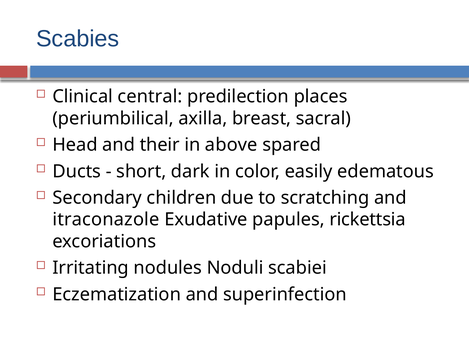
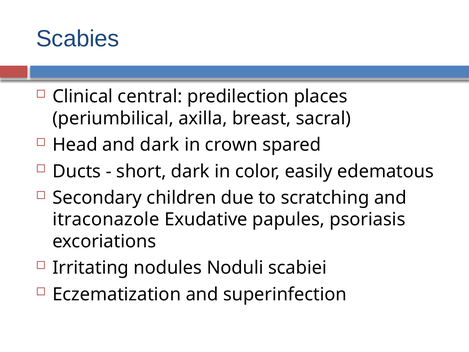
and their: their -> dark
above: above -> crown
rickettsia: rickettsia -> psoriasis
